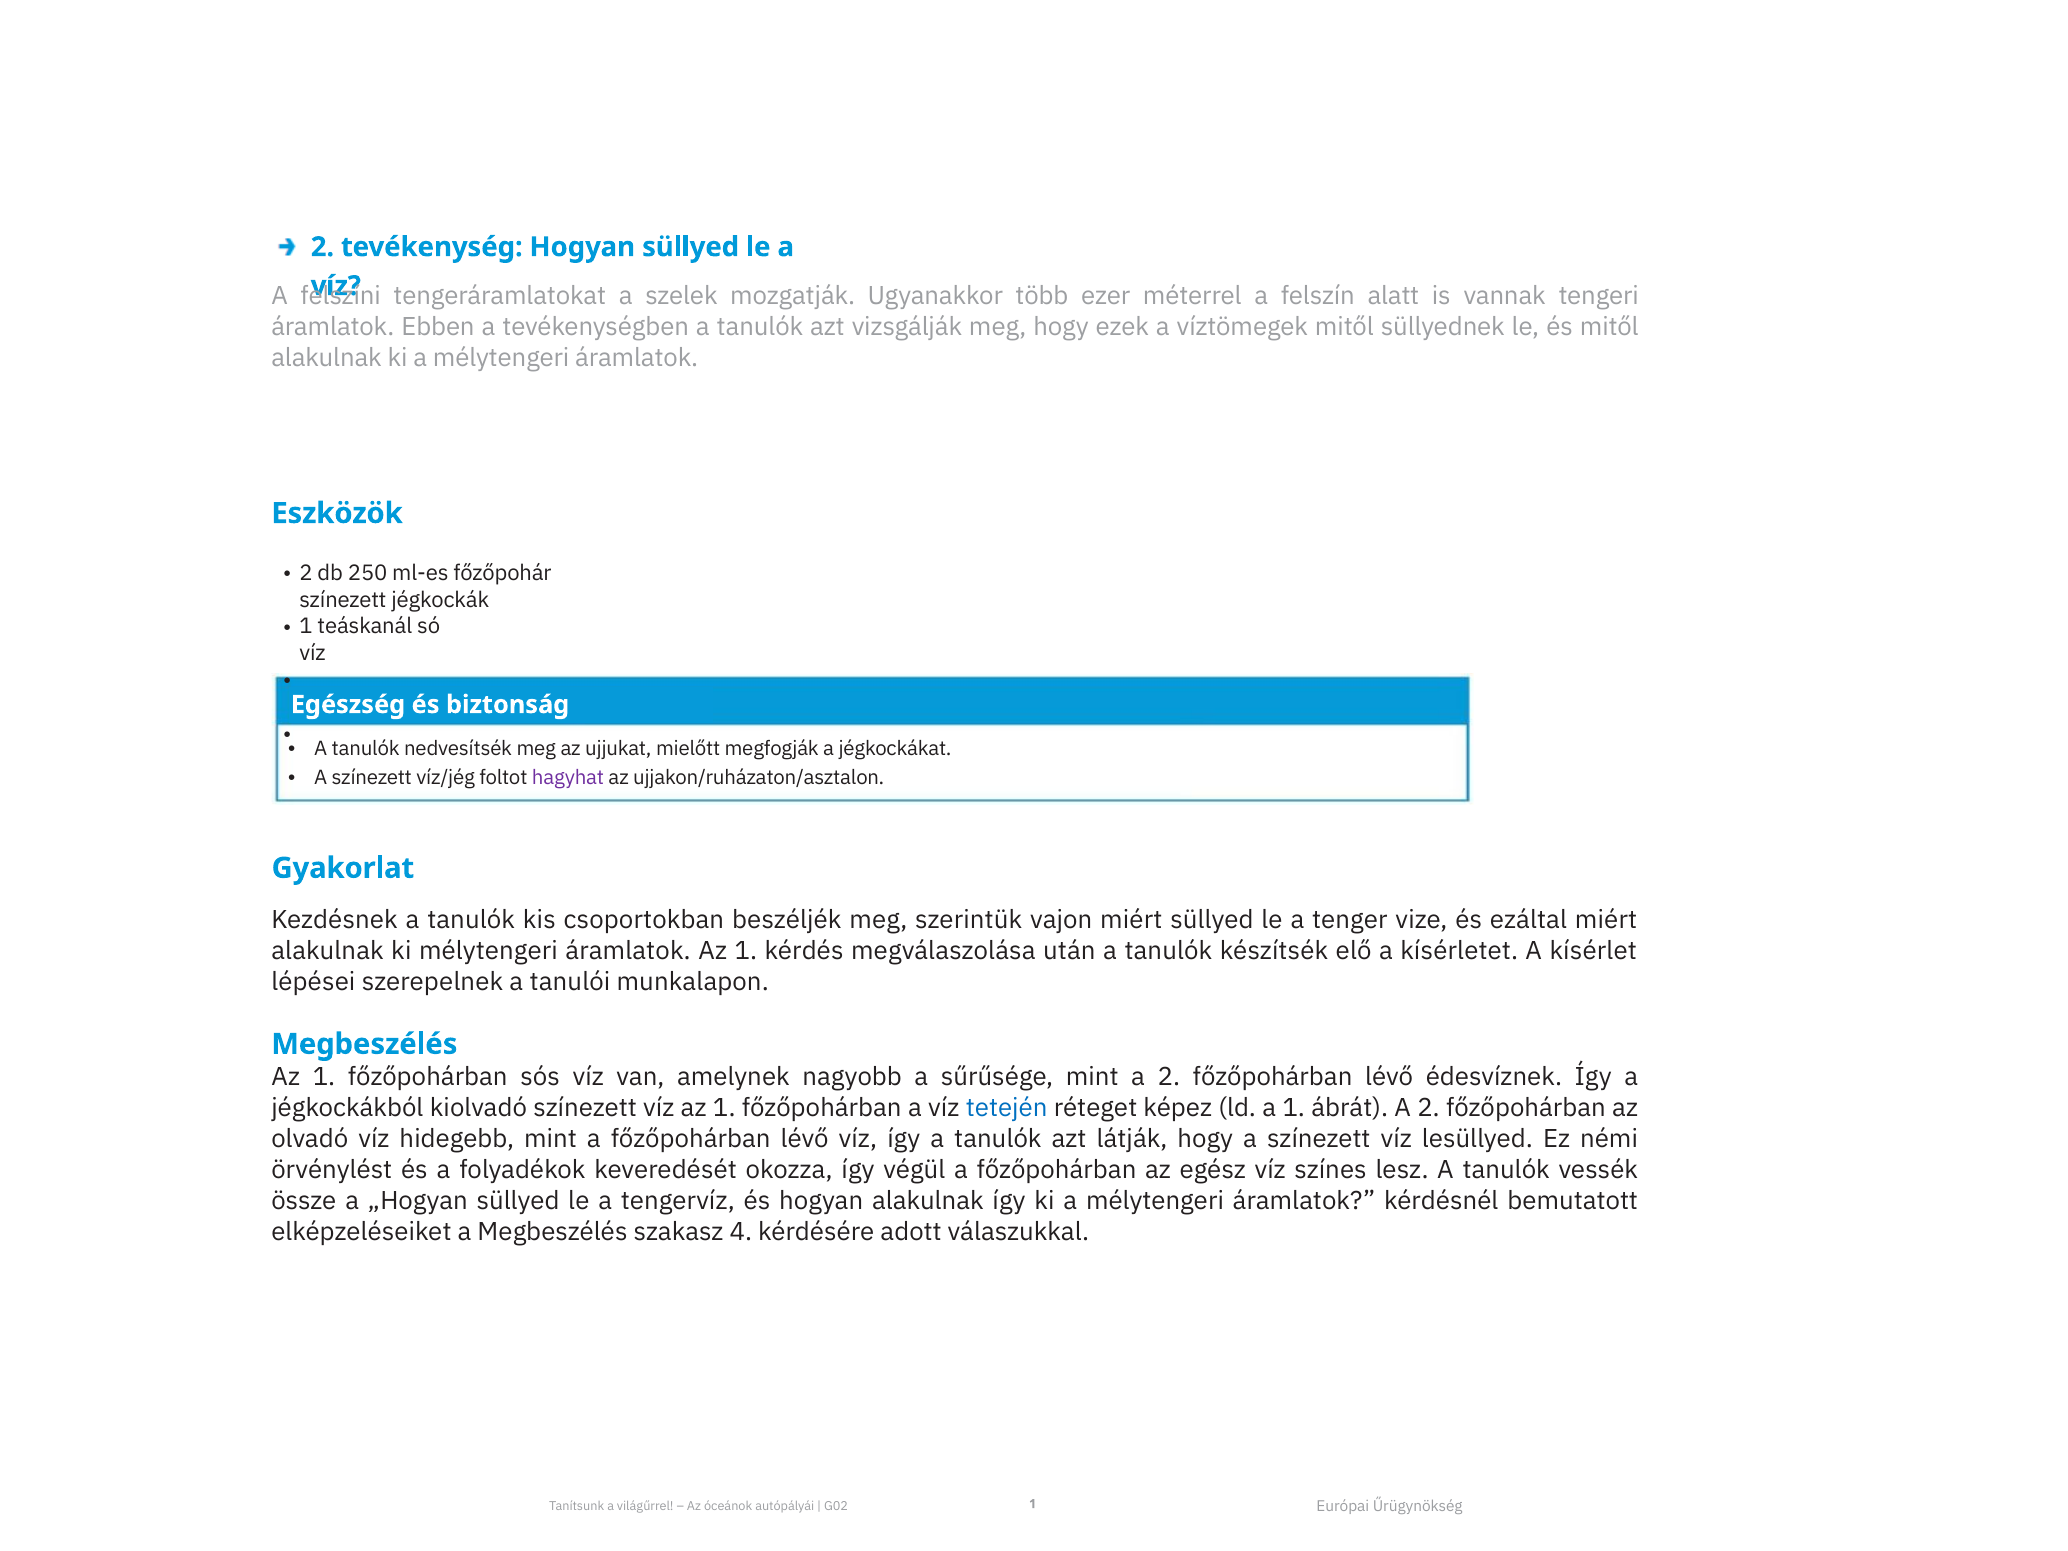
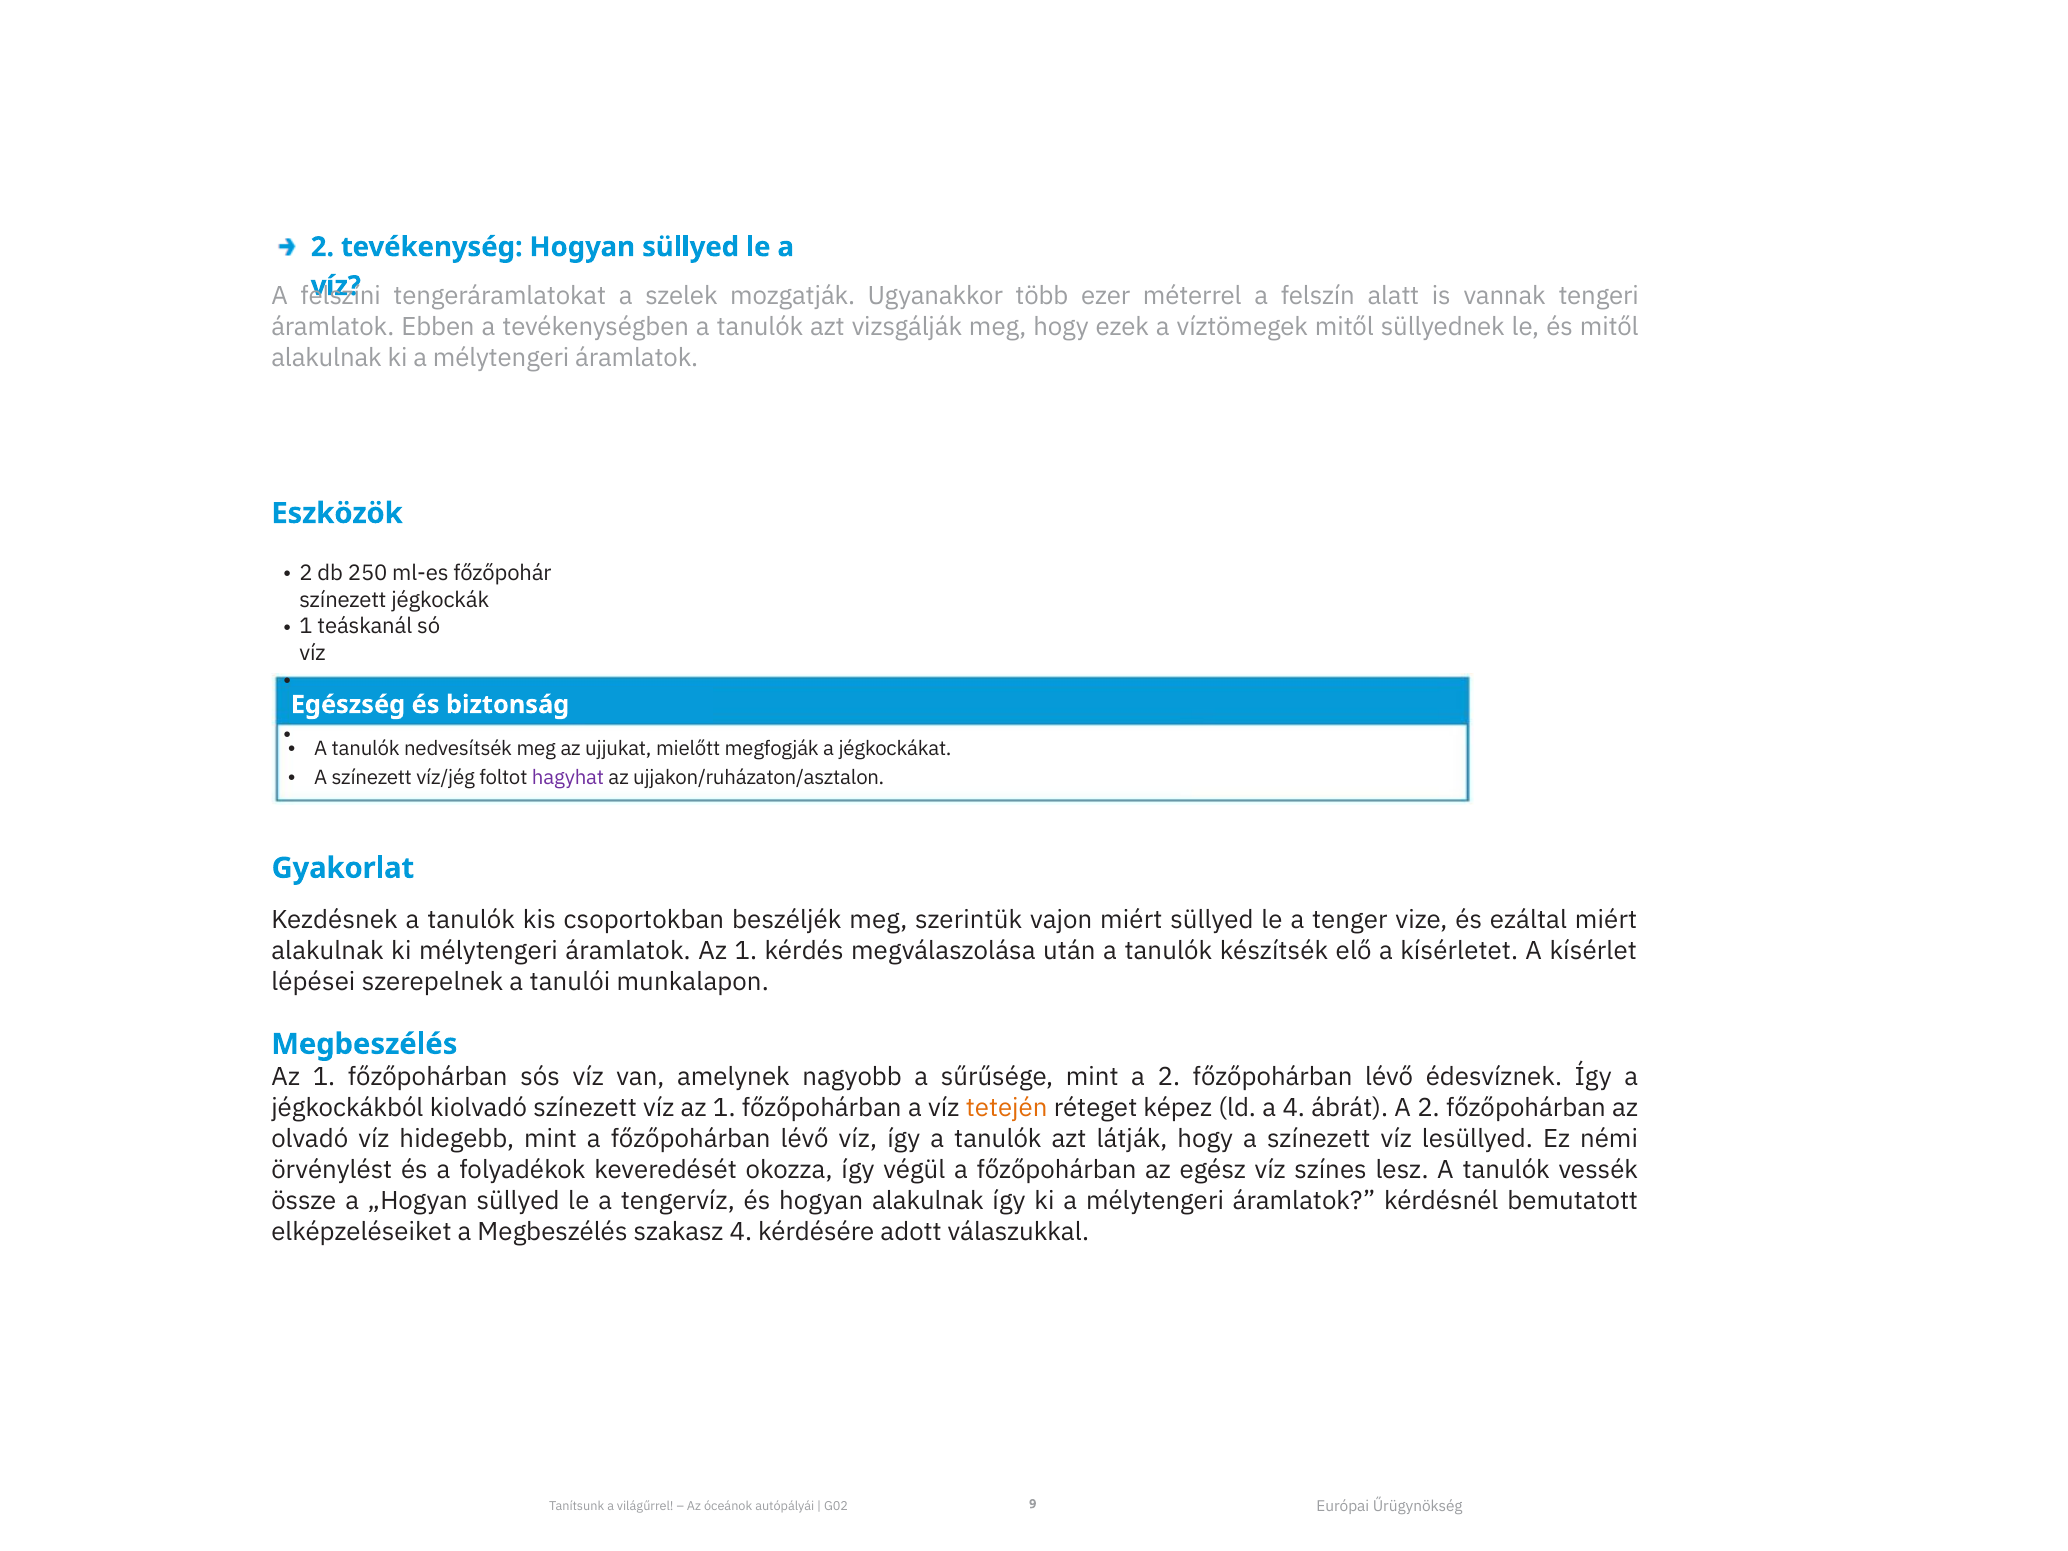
tetején colour: blue -> orange
a 1: 1 -> 4
G02 1: 1 -> 9
